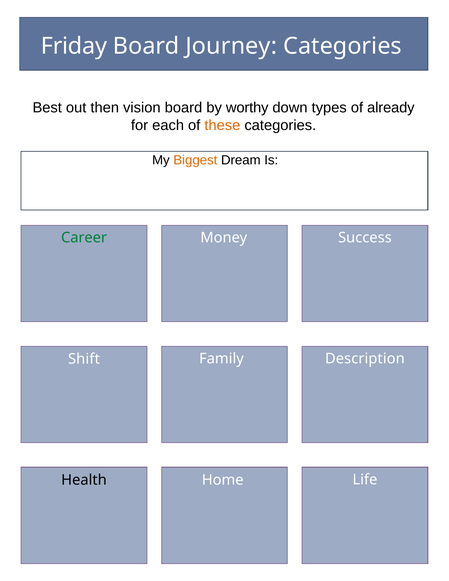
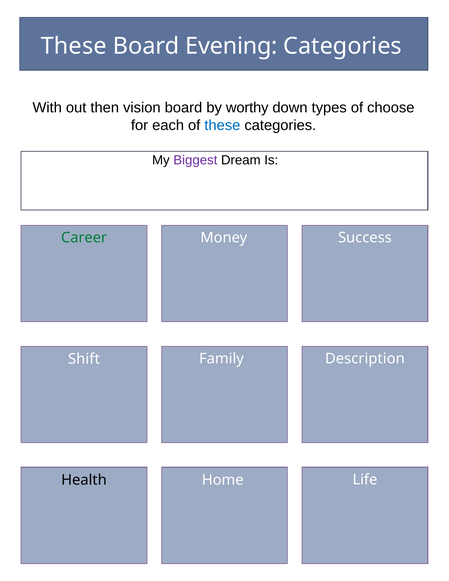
Friday at (74, 46): Friday -> These
Journey: Journey -> Evening
Best: Best -> With
already: already -> choose
these at (222, 125) colour: orange -> blue
Biggest colour: orange -> purple
